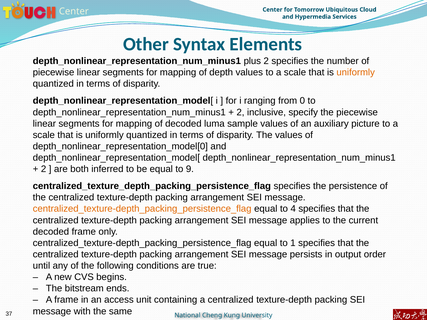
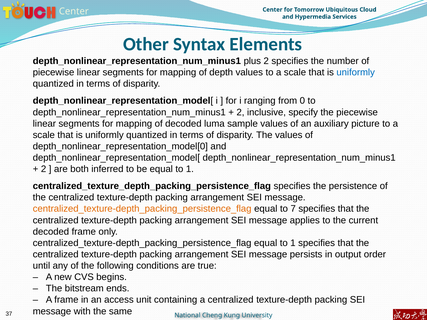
uniformly at (356, 72) colour: orange -> blue
be equal to 9: 9 -> 1
4: 4 -> 7
